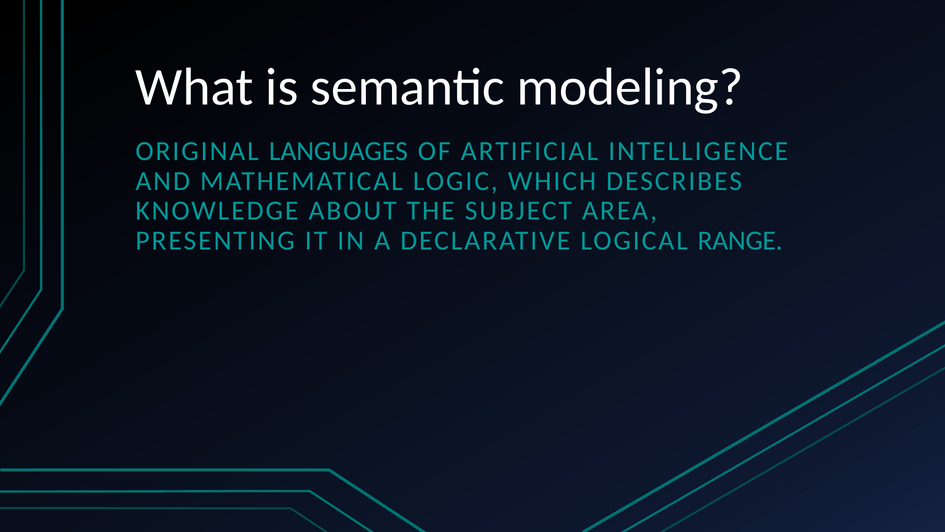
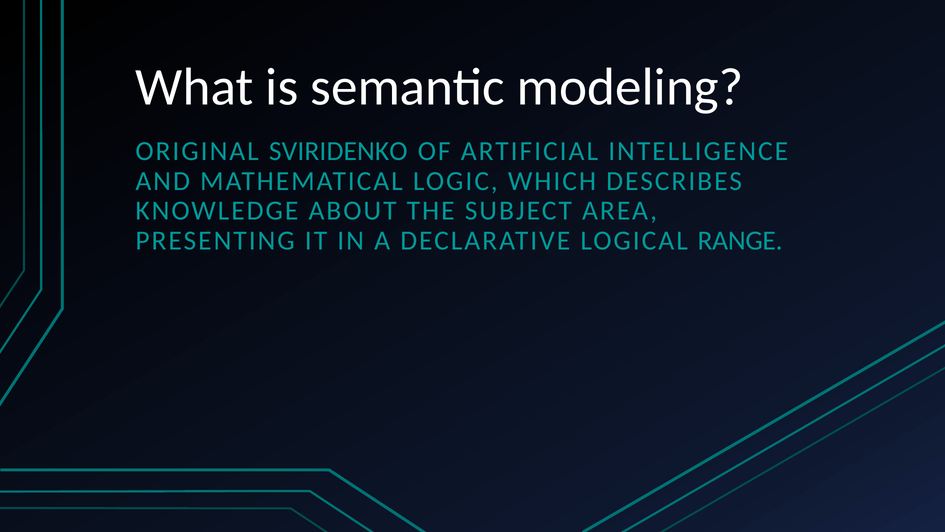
LANGUAGES: LANGUAGES -> SVIRIDENKO
